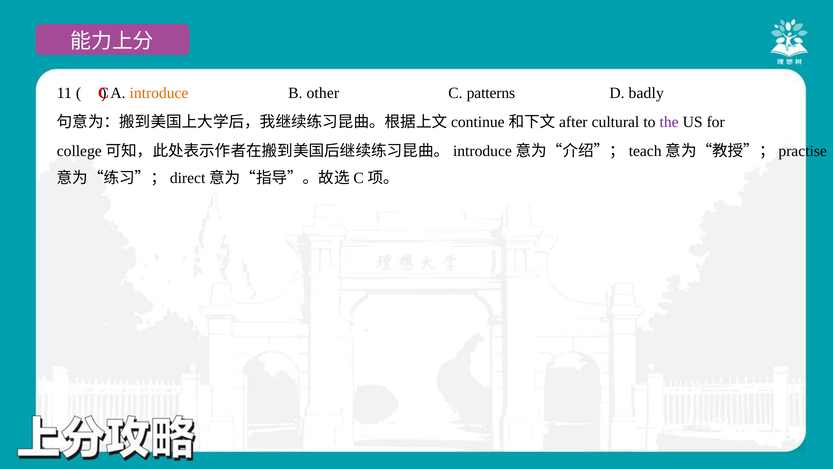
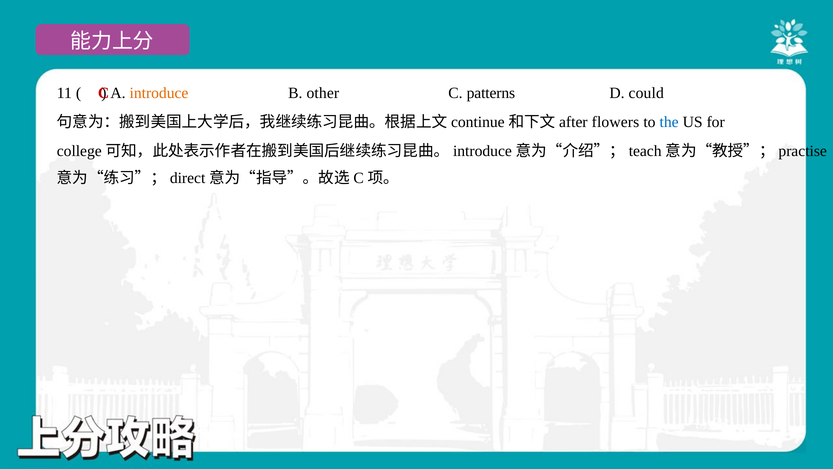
badly: badly -> could
cultural: cultural -> flowers
the colour: purple -> blue
